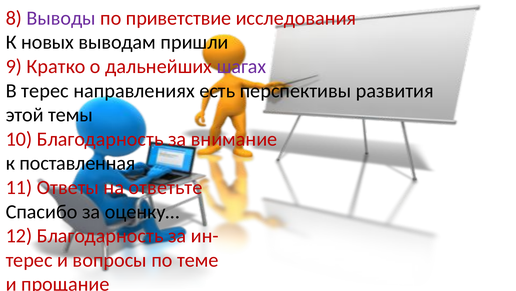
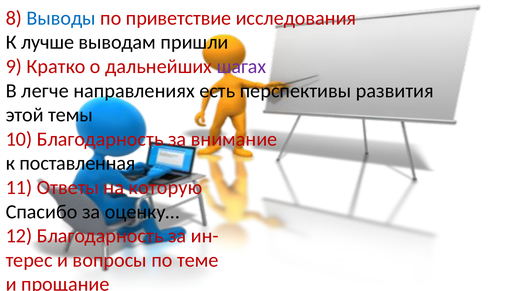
Выводы colour: purple -> blue
новых: новых -> лучше
В терес: терес -> легче
ответьте: ответьте -> которую
